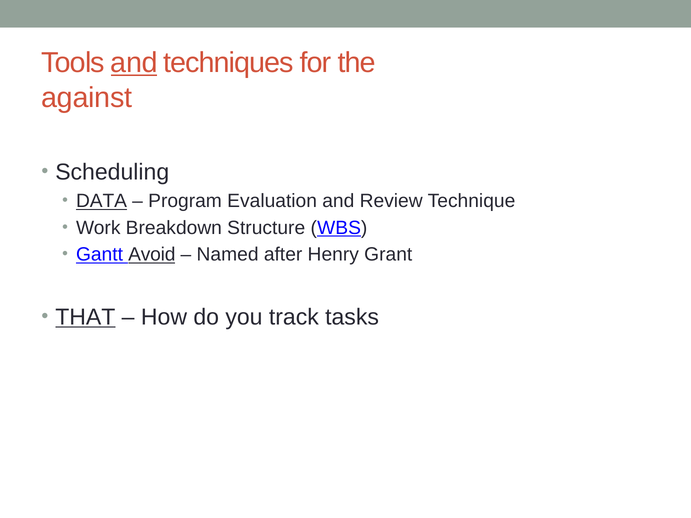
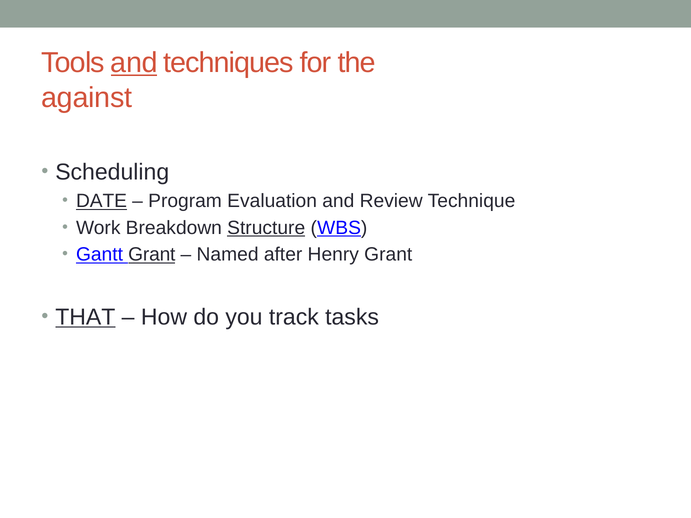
DATA: DATA -> DATE
Structure underline: none -> present
Gantt Avoid: Avoid -> Grant
